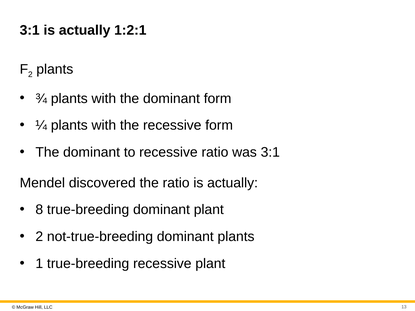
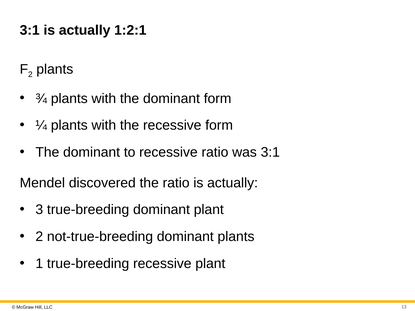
8: 8 -> 3
